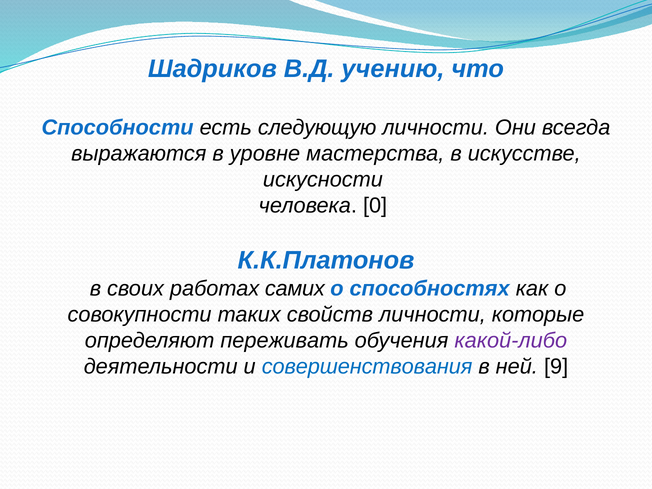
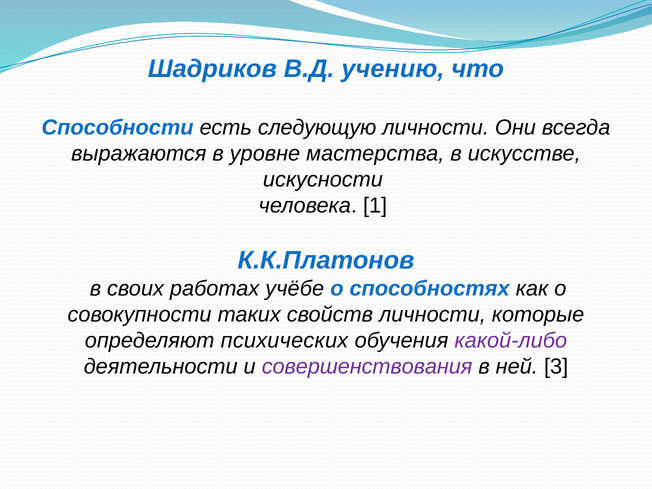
0: 0 -> 1
самих: самих -> учёбе
переживать: переживать -> психических
совершенствования colour: blue -> purple
9: 9 -> 3
